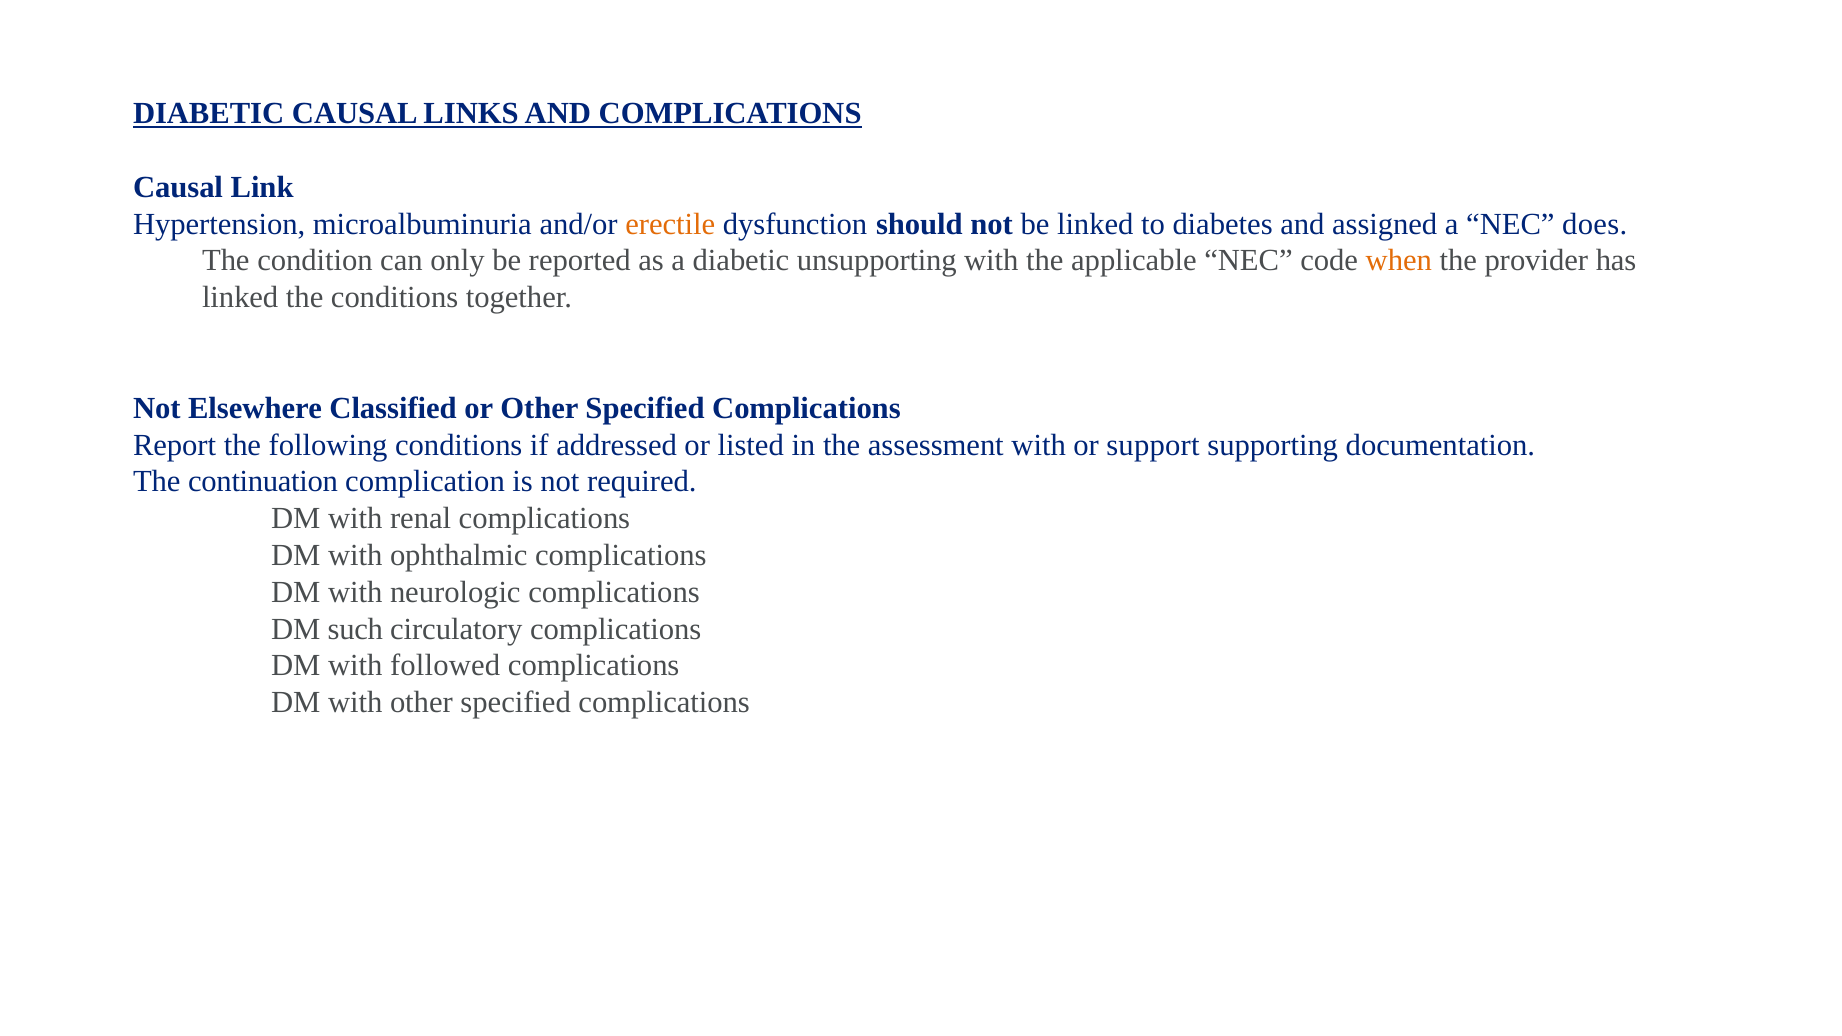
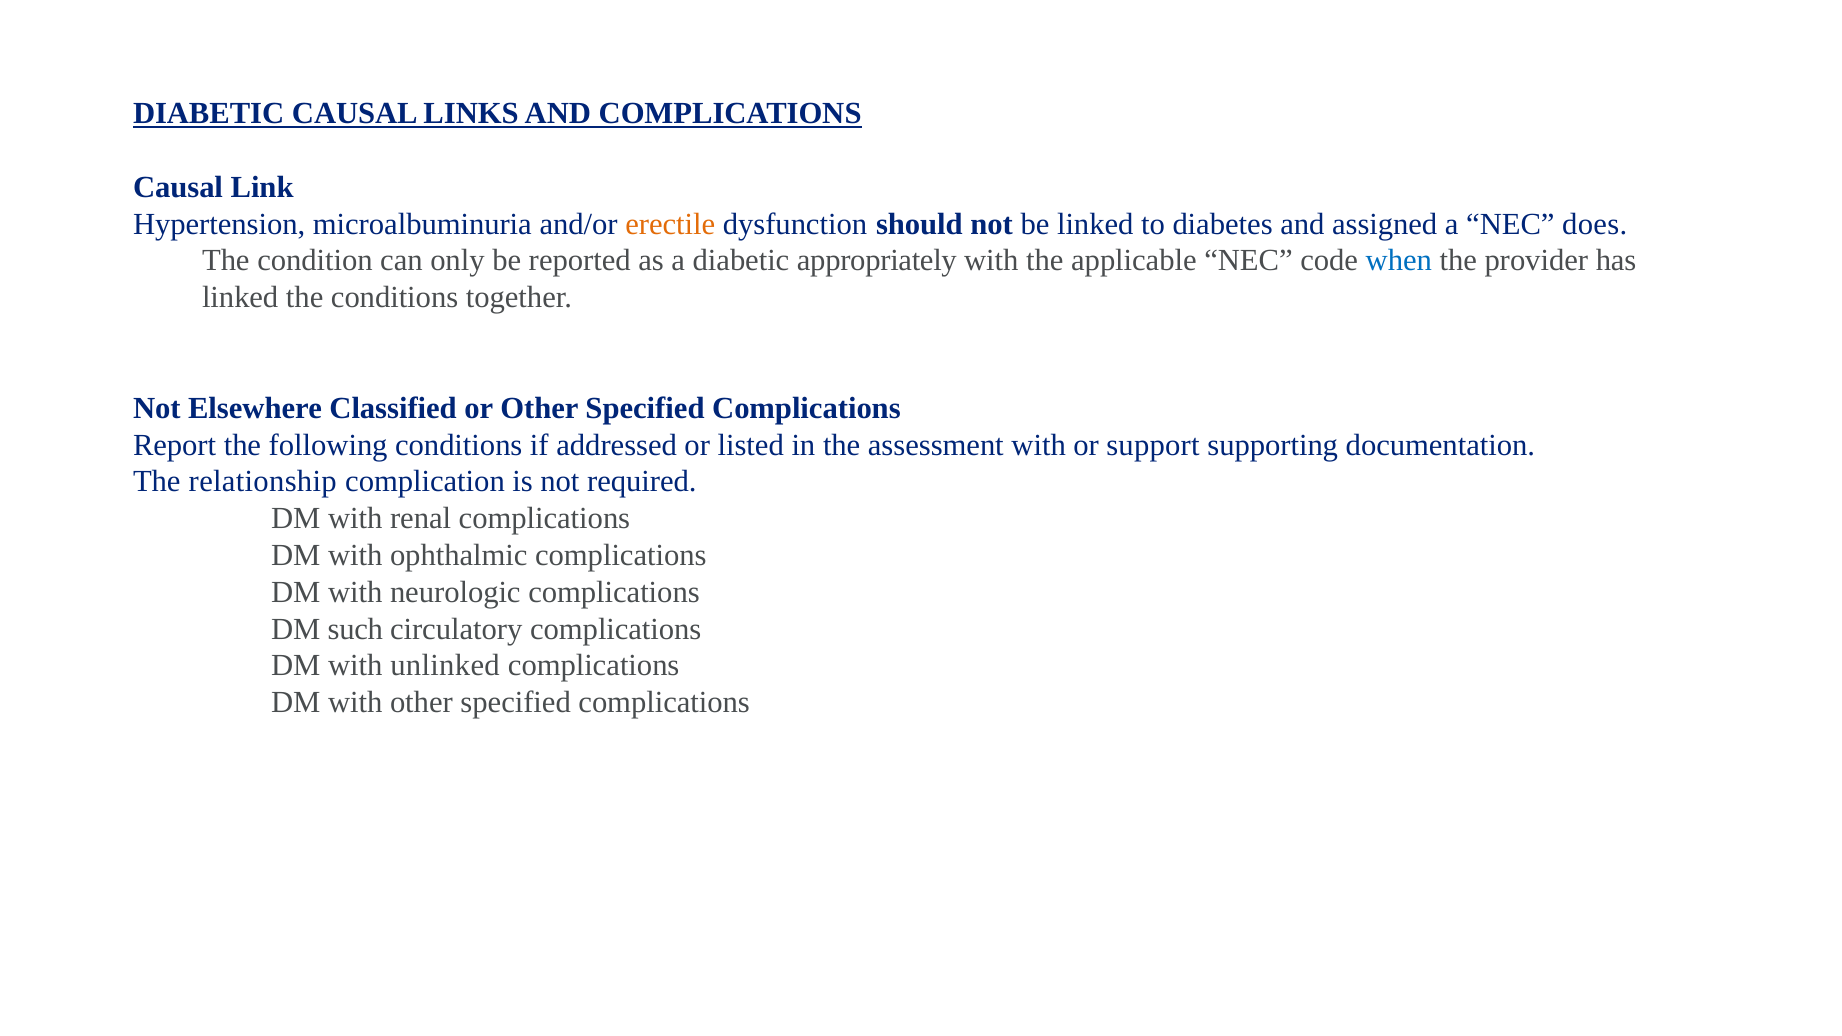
unsupporting: unsupporting -> appropriately
when colour: orange -> blue
continuation: continuation -> relationship
followed: followed -> unlinked
